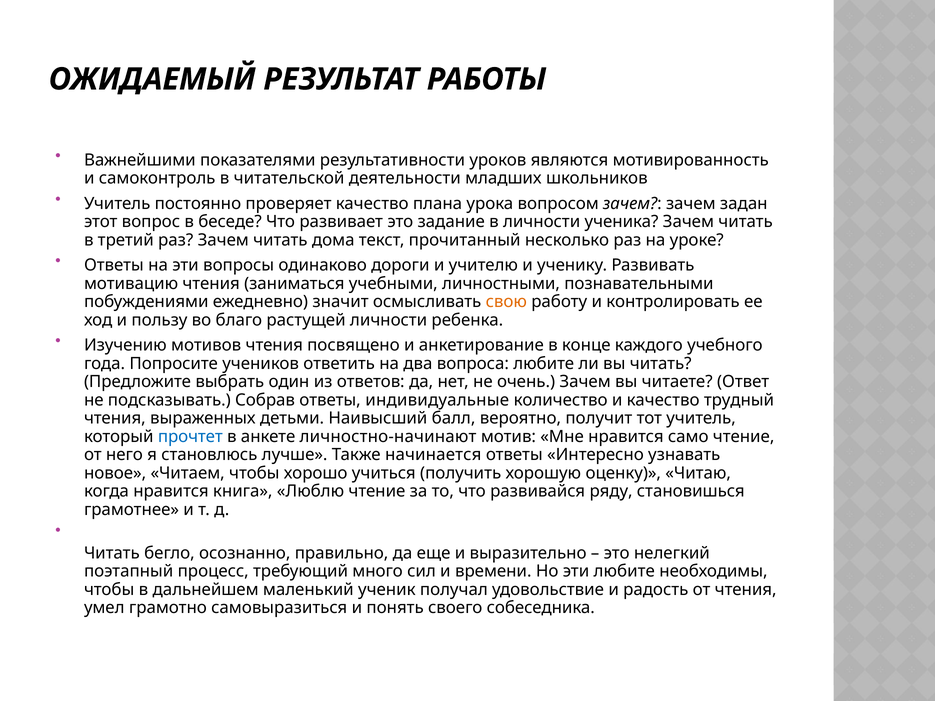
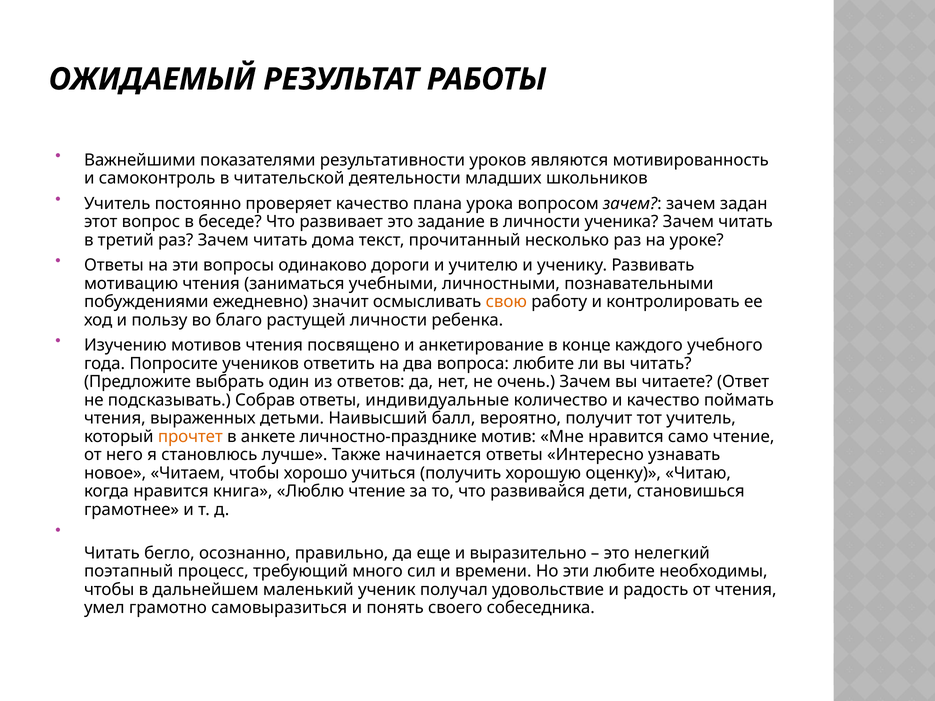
трудный: трудный -> поймать
прочтет colour: blue -> orange
личностно-начинают: личностно-начинают -> личностно-празднике
ряду: ряду -> дети
